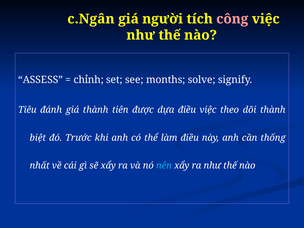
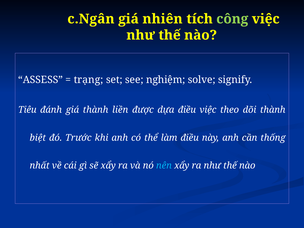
người: người -> nhiên
công colour: pink -> light green
chỉnh: chỉnh -> trạng
months: months -> nghiệm
tiên: tiên -> liền
